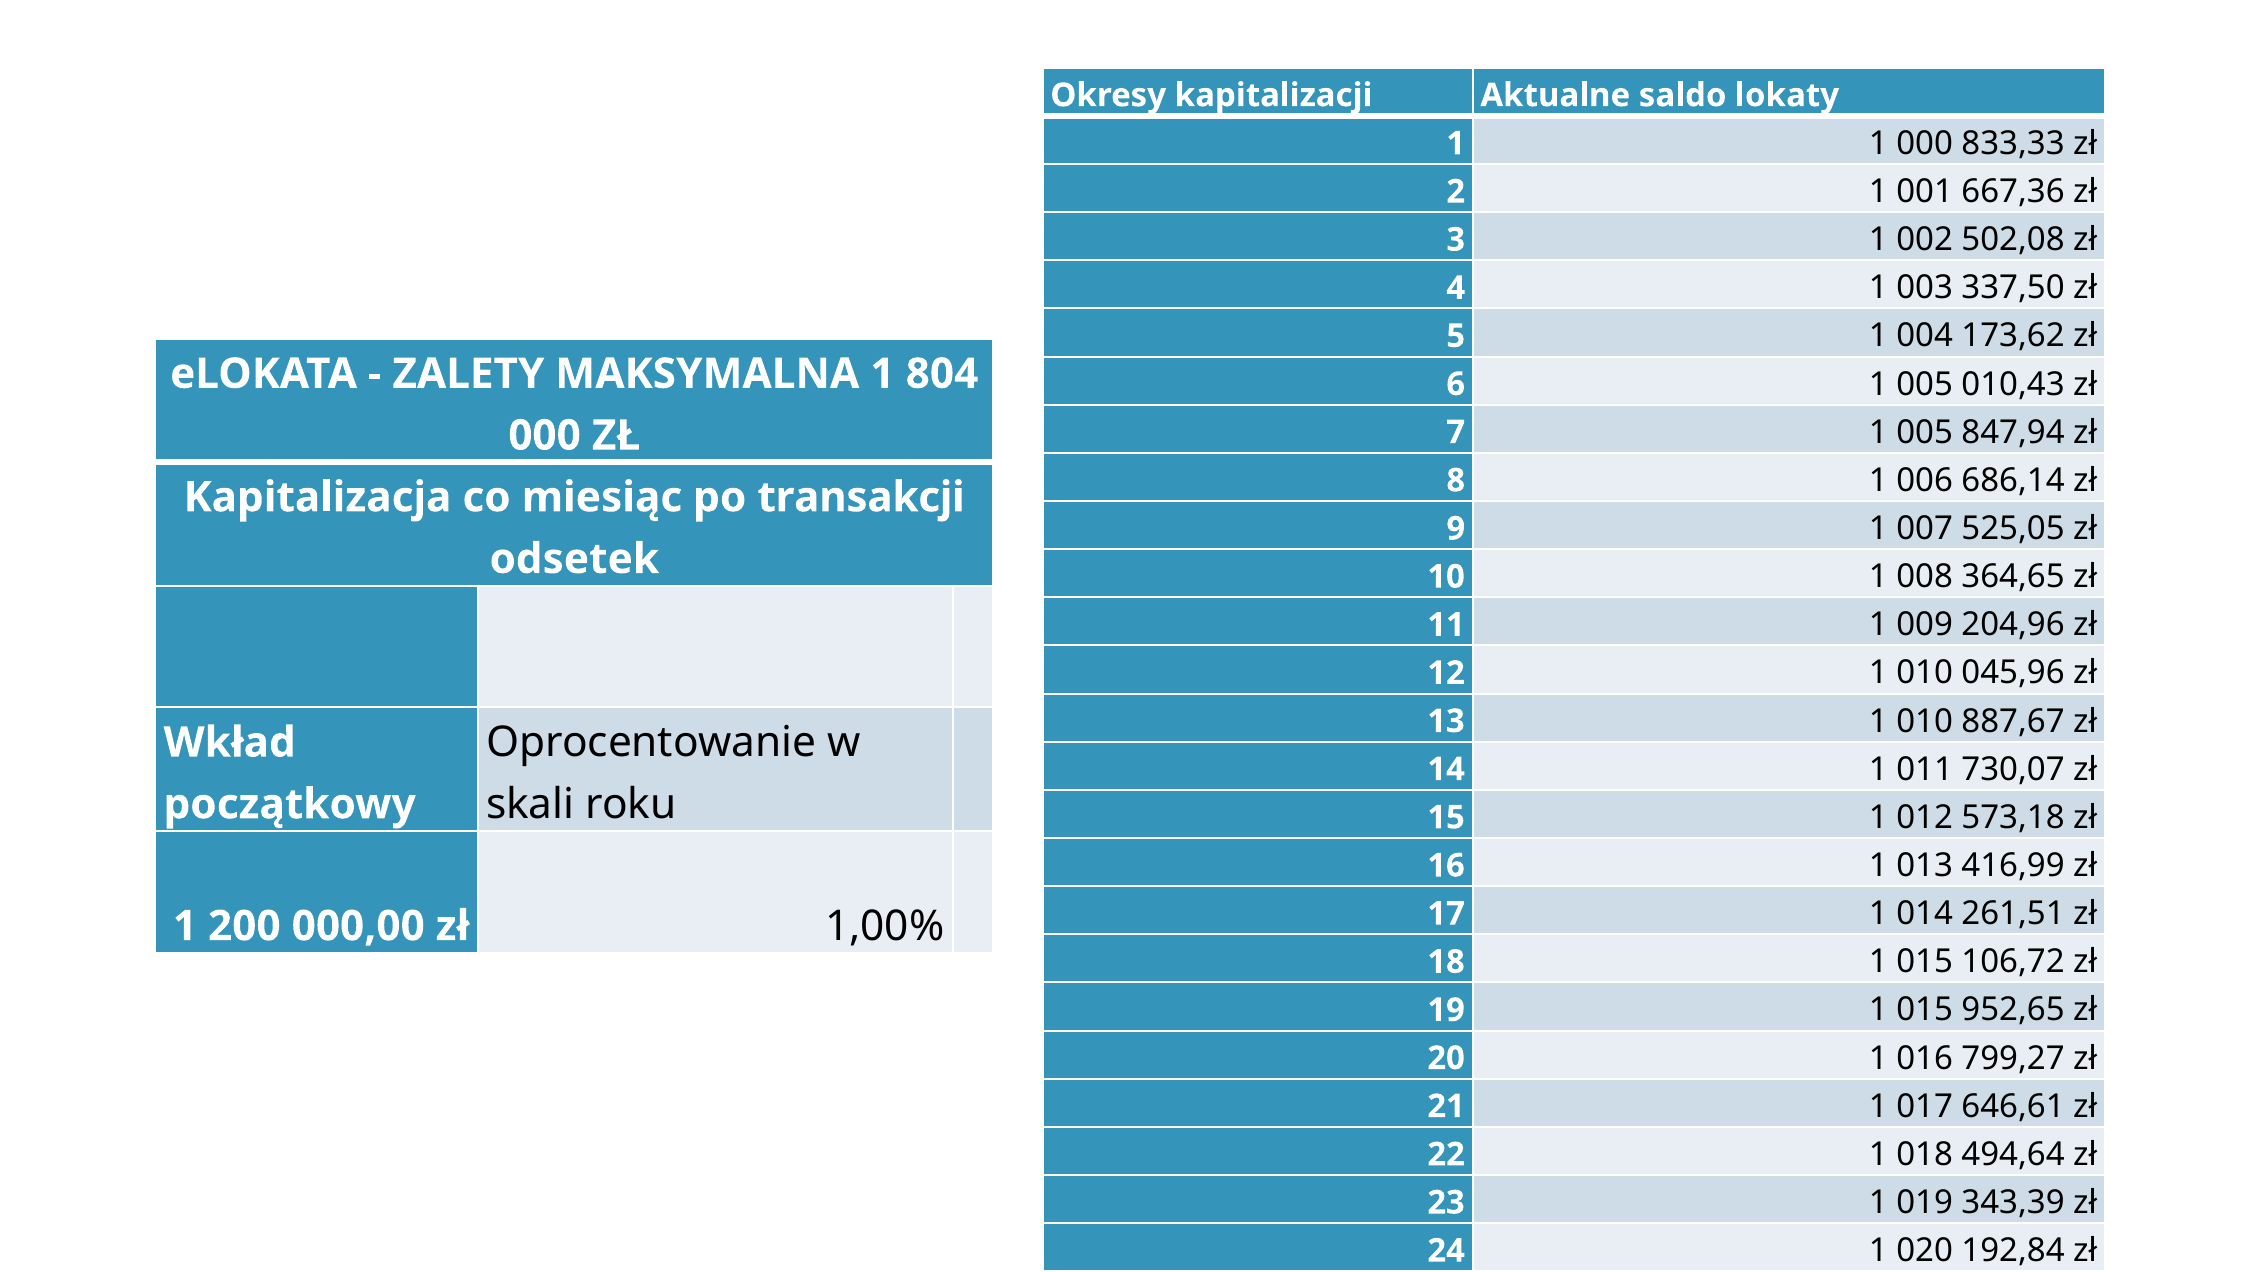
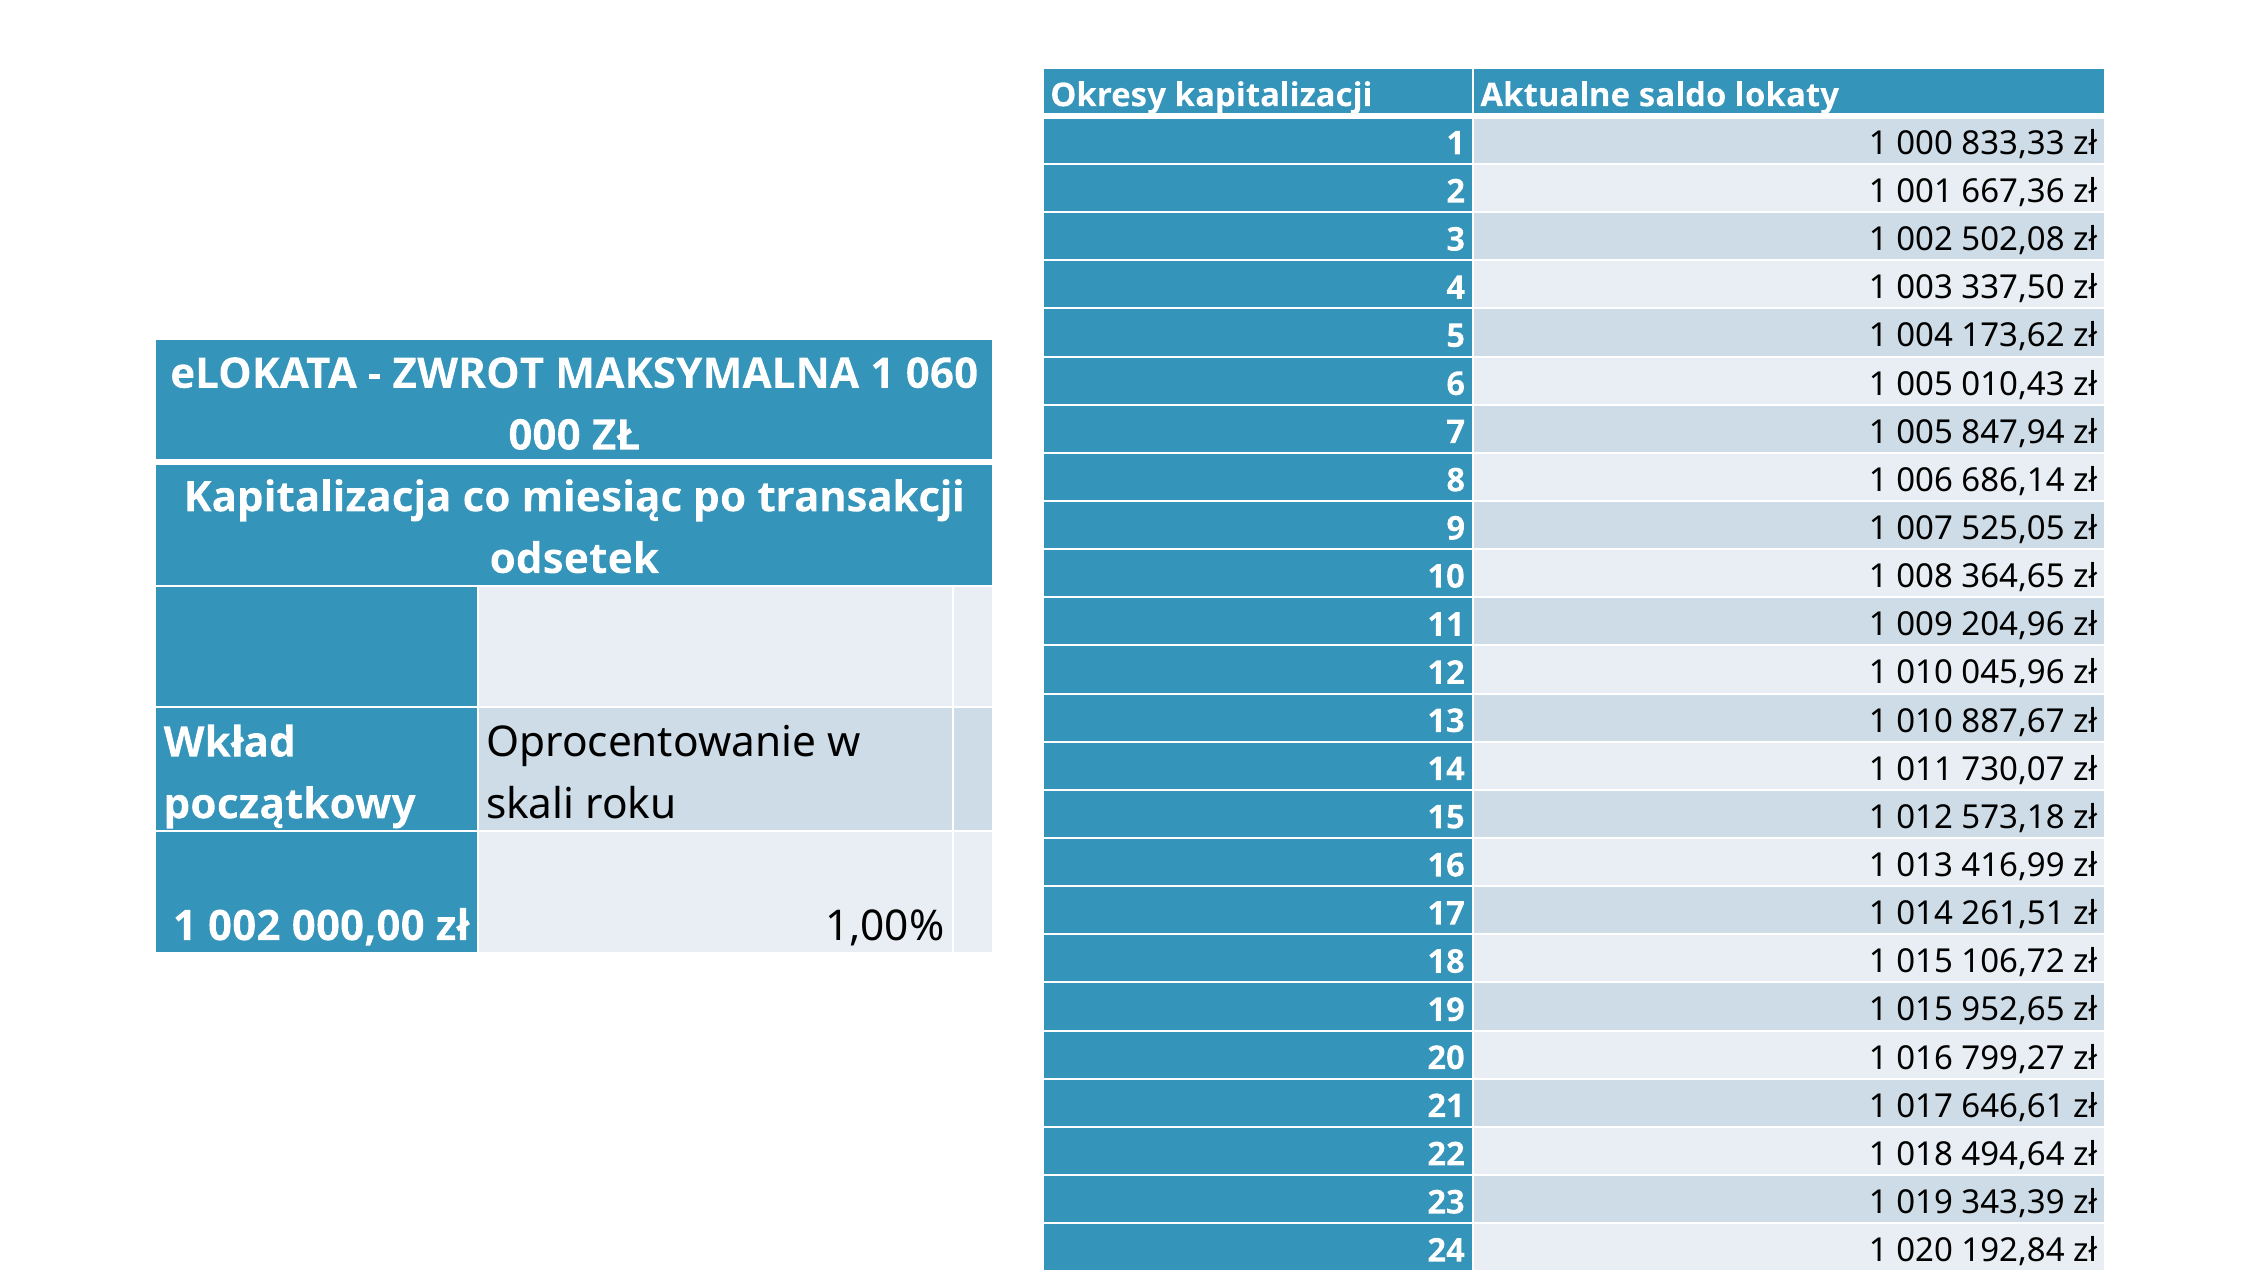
ZALETY: ZALETY -> ZWROT
804: 804 -> 060
200 at (244, 926): 200 -> 002
